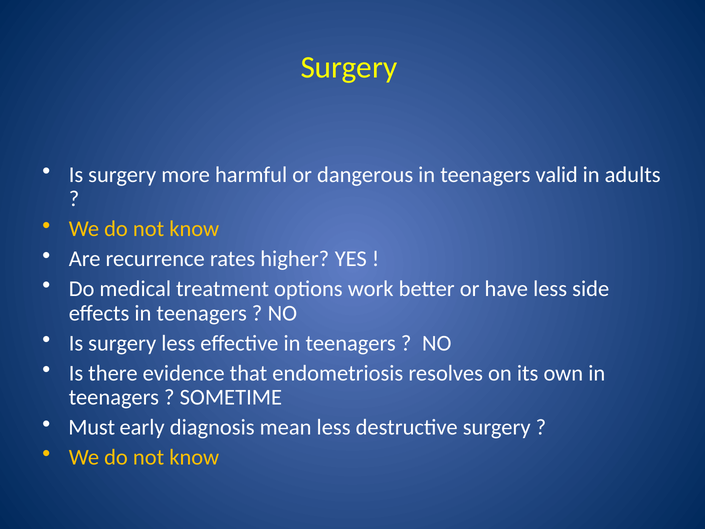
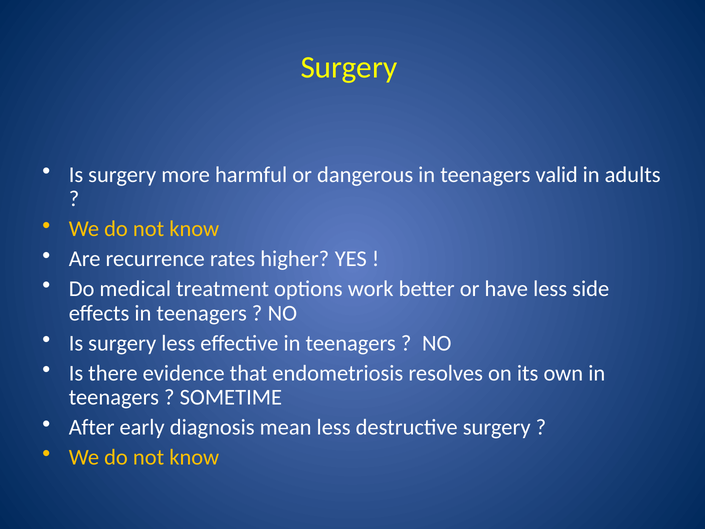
Must: Must -> After
